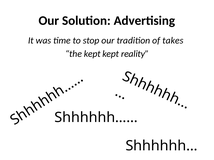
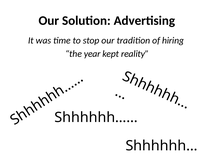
takes: takes -> hiring
the kept: kept -> year
